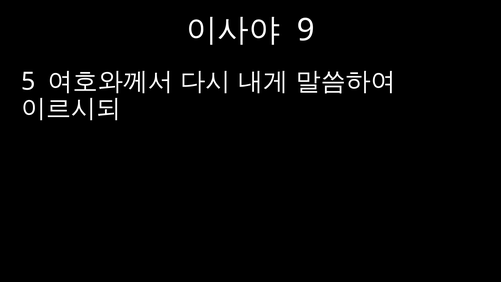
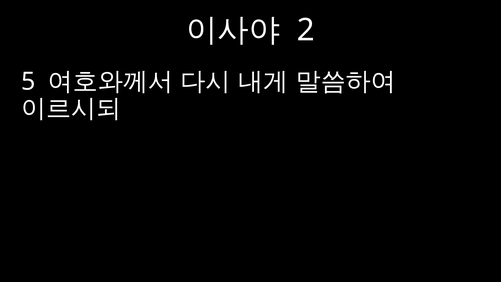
9: 9 -> 2
